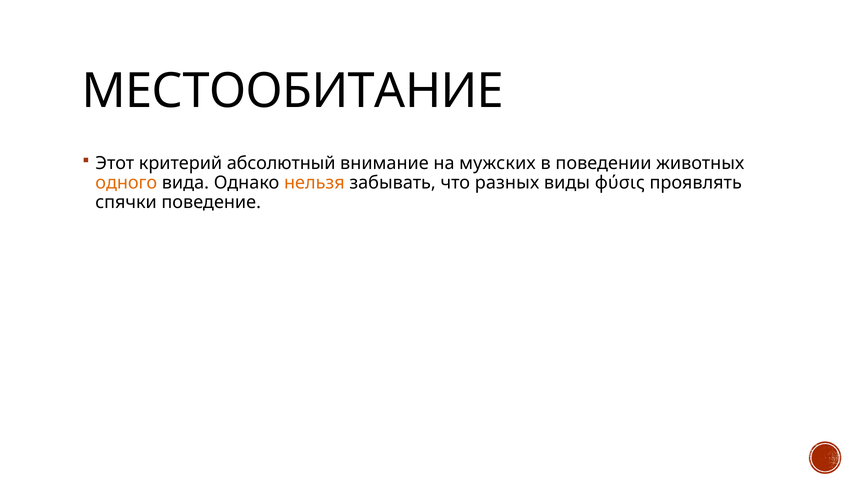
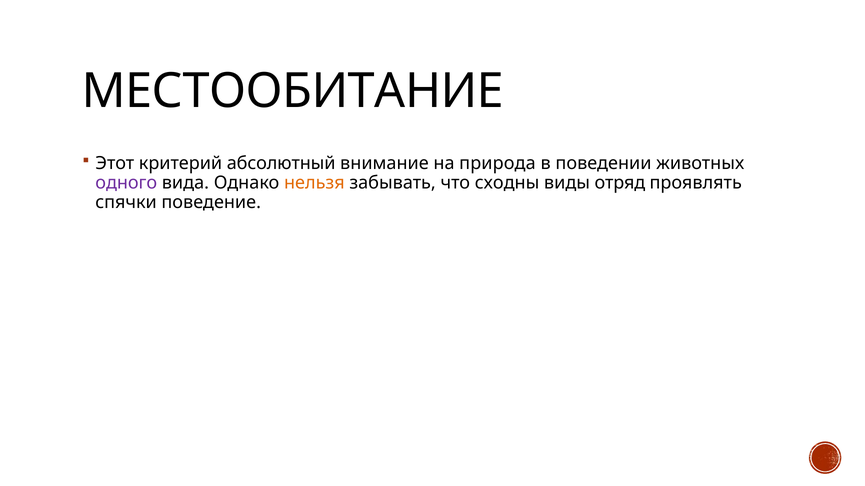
мужских: мужских -> природа
одного colour: orange -> purple
разных: разных -> сходны
φύσις: φύσις -> отряд
